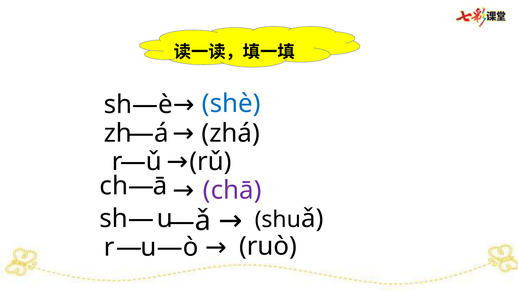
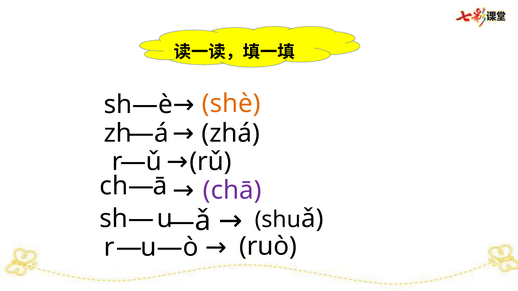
shè colour: blue -> orange
